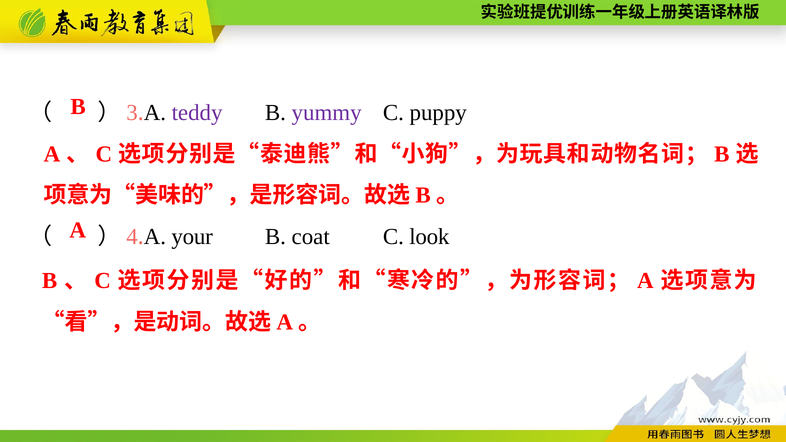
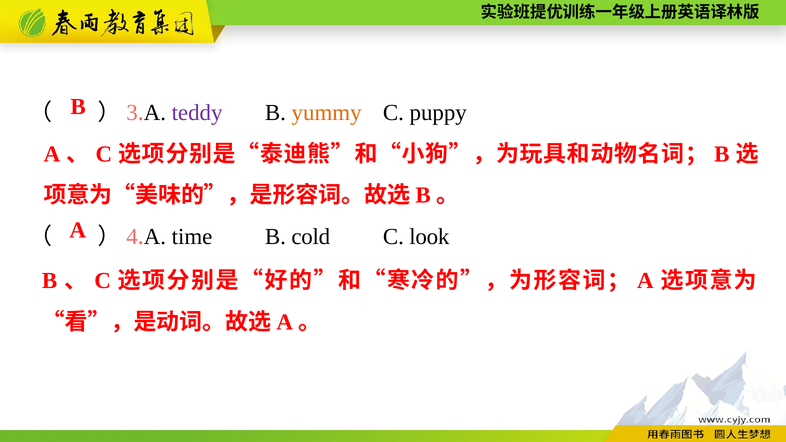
yummy colour: purple -> orange
your: your -> time
coat: coat -> cold
